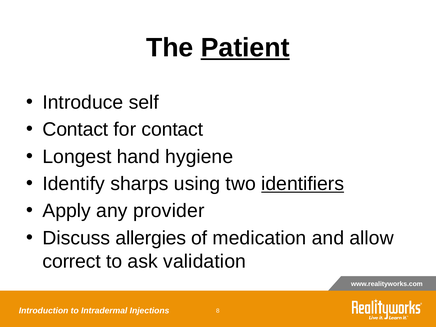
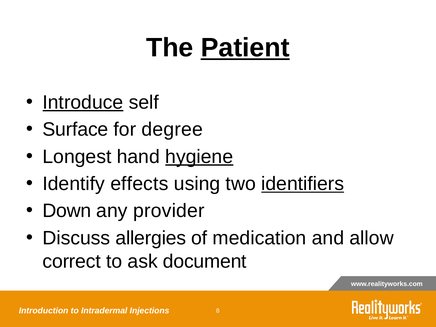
Introduce underline: none -> present
Contact at (75, 130): Contact -> Surface
for contact: contact -> degree
hygiene underline: none -> present
sharps: sharps -> effects
Apply: Apply -> Down
validation: validation -> document
